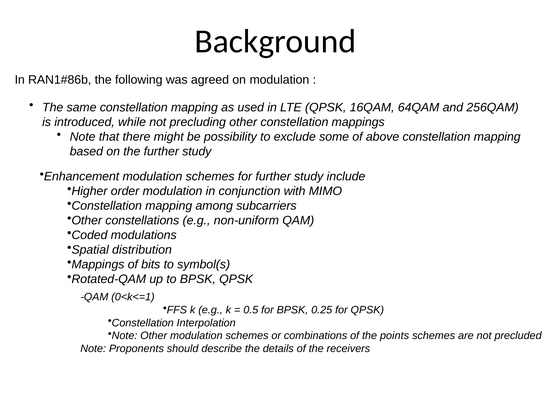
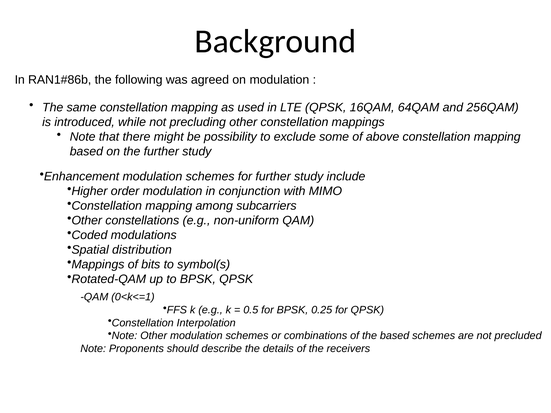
the points: points -> based
